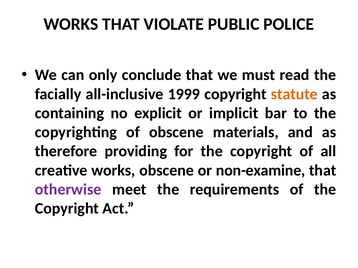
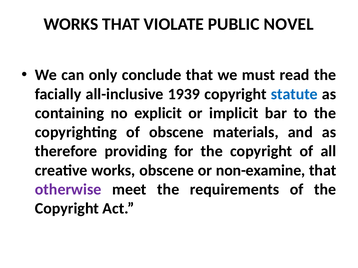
POLICE: POLICE -> NOVEL
1999: 1999 -> 1939
statute colour: orange -> blue
